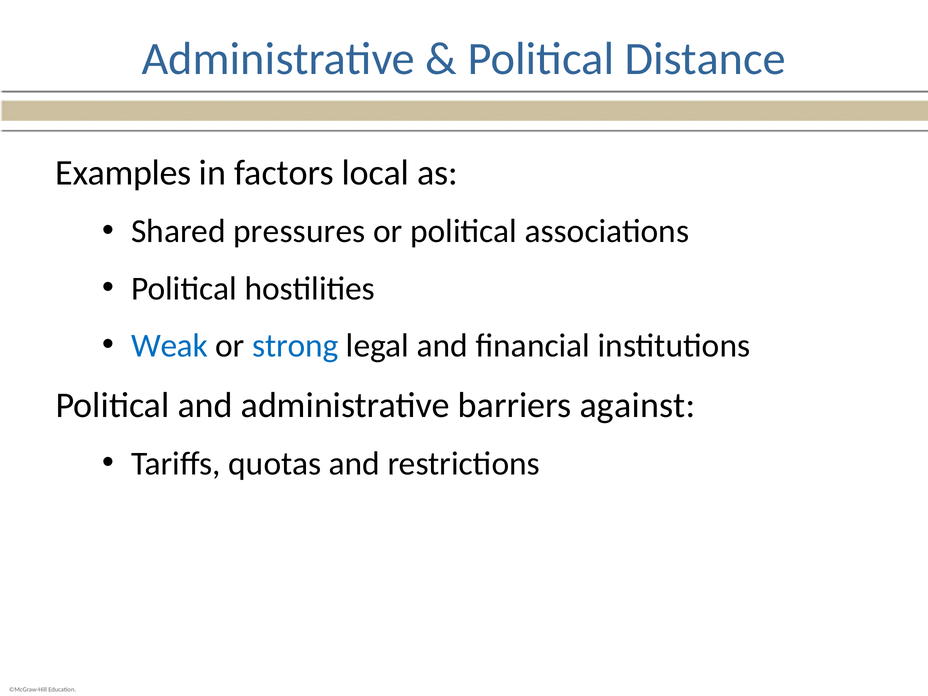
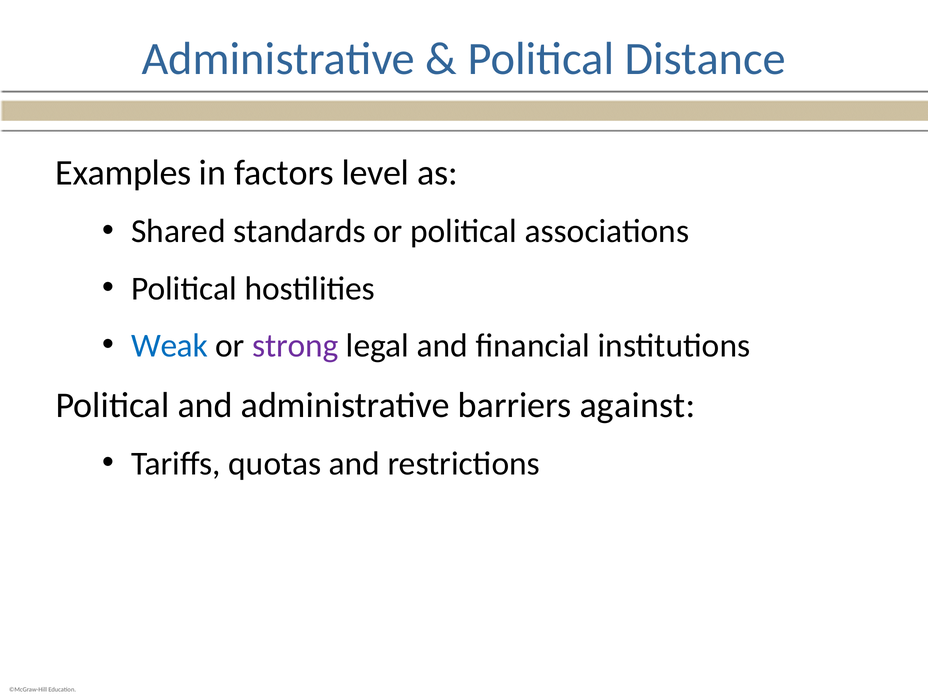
local: local -> level
pressures: pressures -> standards
strong colour: blue -> purple
